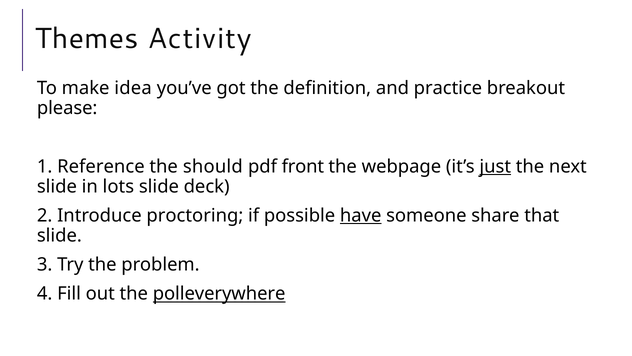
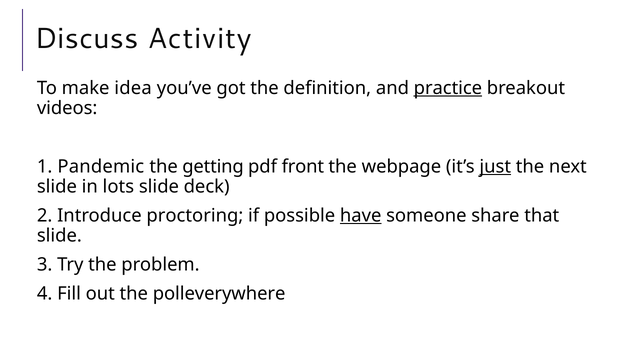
Themes: Themes -> Discuss
practice underline: none -> present
please: please -> videos
Reference: Reference -> Pandemic
should: should -> getting
polleverywhere underline: present -> none
